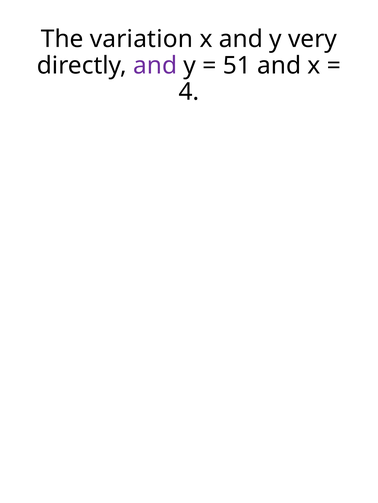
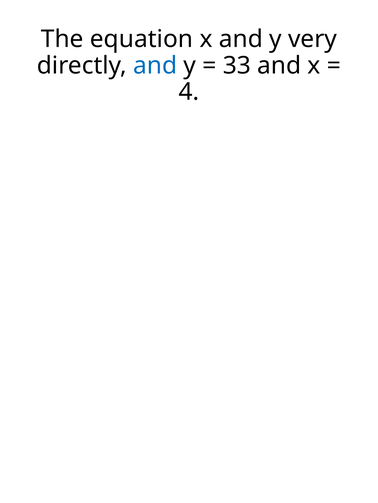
variation: variation -> equation
and at (155, 66) colour: purple -> blue
51: 51 -> 33
